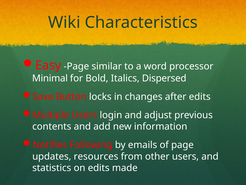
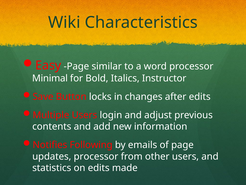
Dispersed: Dispersed -> Instructor
updates resources: resources -> processor
